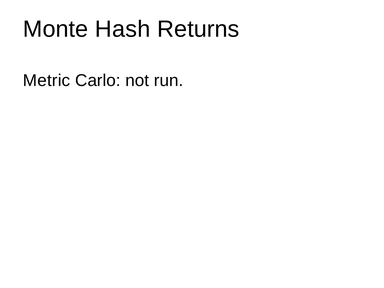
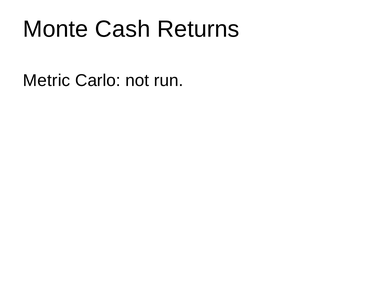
Hash: Hash -> Cash
